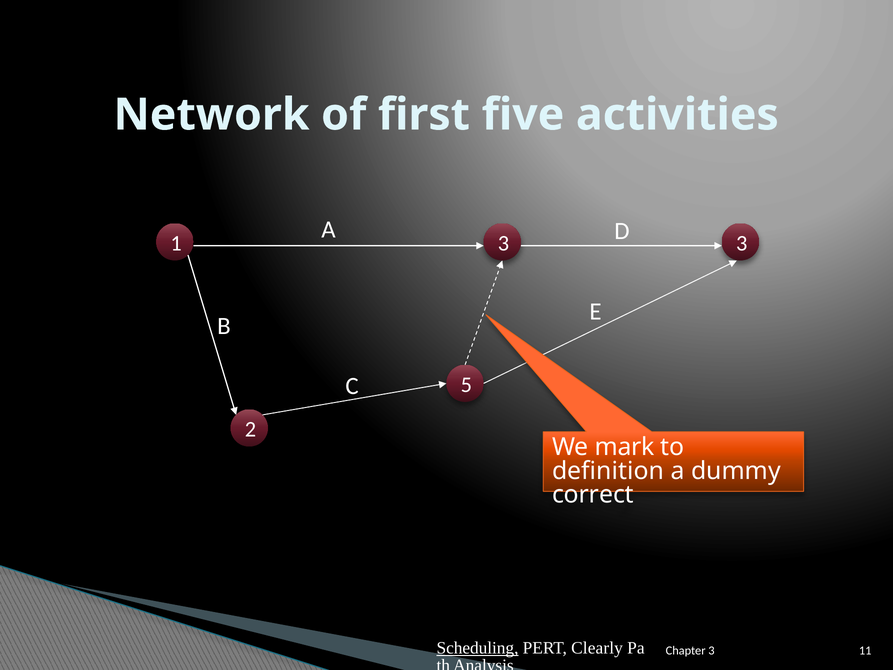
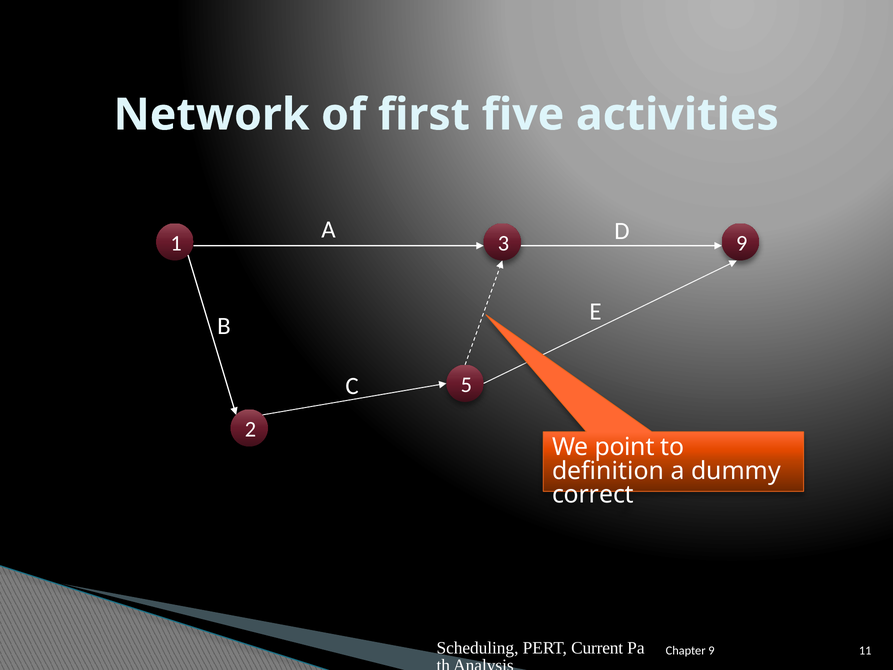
3 3: 3 -> 9
mark: mark -> point
Scheduling underline: present -> none
Clearly: Clearly -> Current
Chapter 3: 3 -> 9
